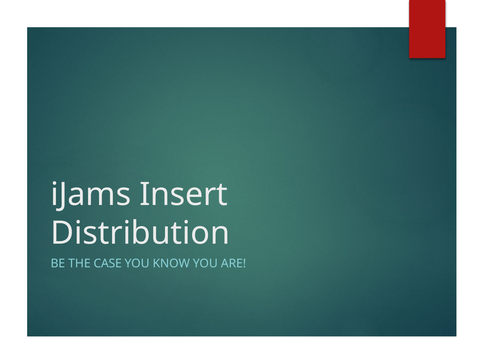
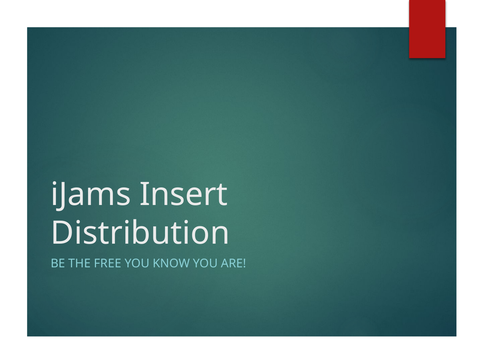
CASE: CASE -> FREE
